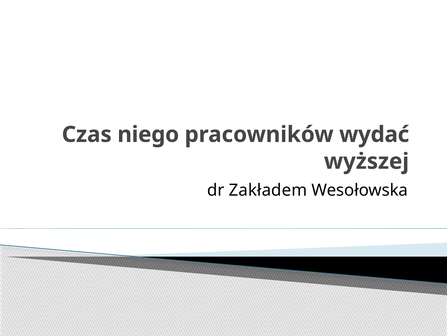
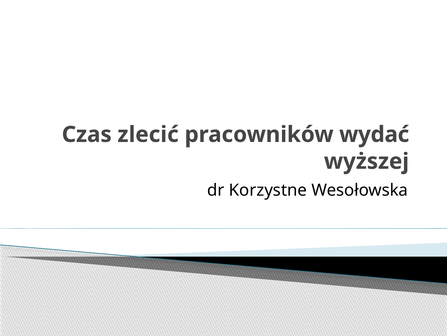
niego: niego -> zlecić
Zakładem: Zakładem -> Korzystne
